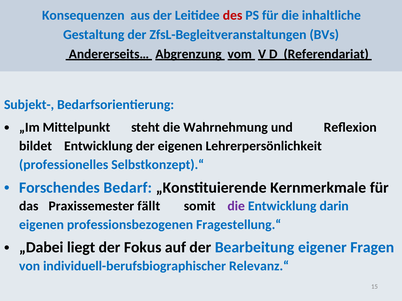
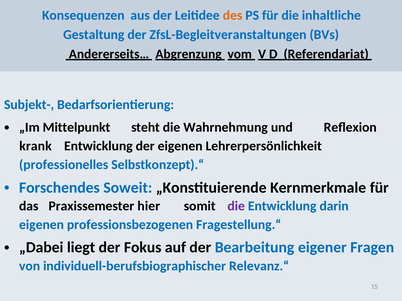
des colour: red -> orange
bildet: bildet -> krank
Bedarf: Bedarf -> Soweit
fällt: fällt -> hier
